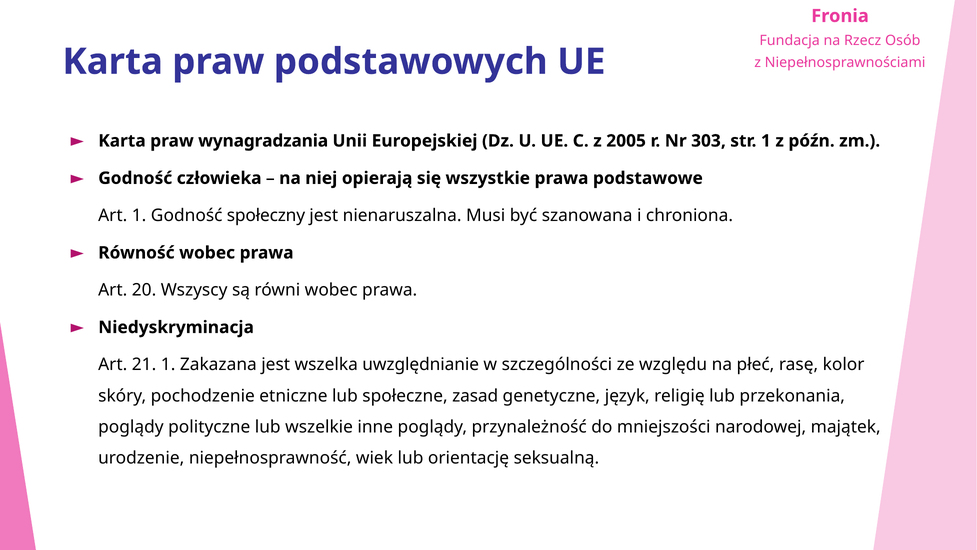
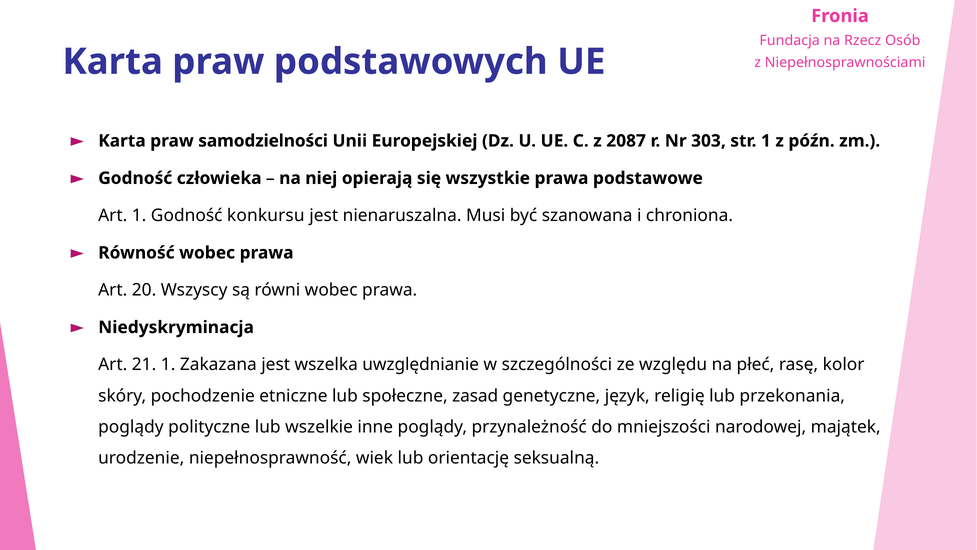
wynagradzania: wynagradzania -> samodzielności
2005: 2005 -> 2087
społeczny: społeczny -> konkursu
